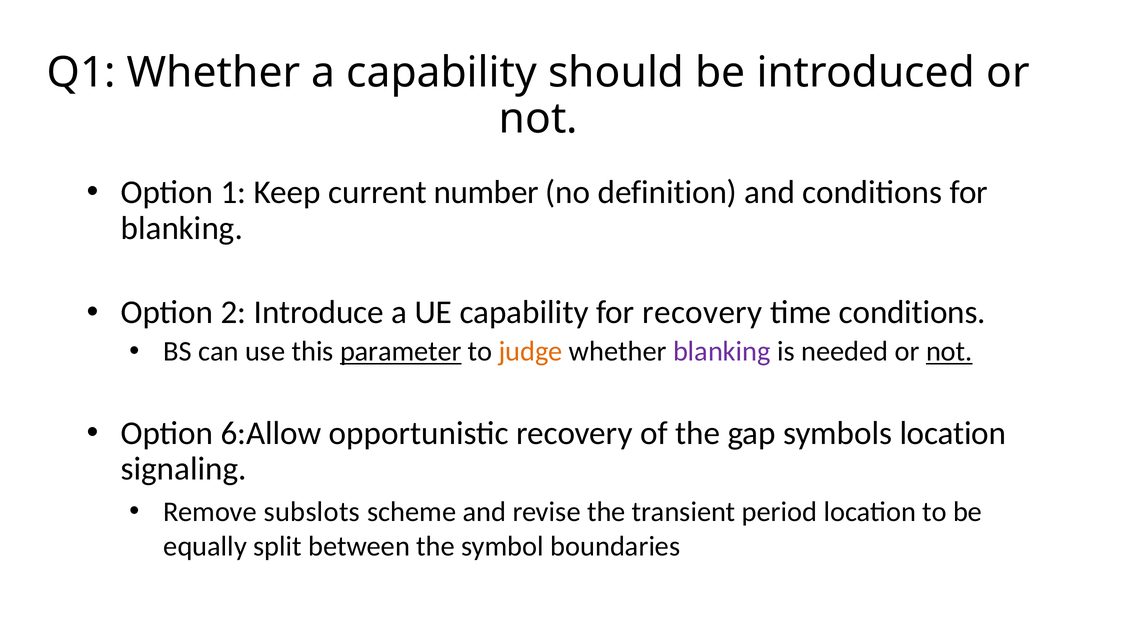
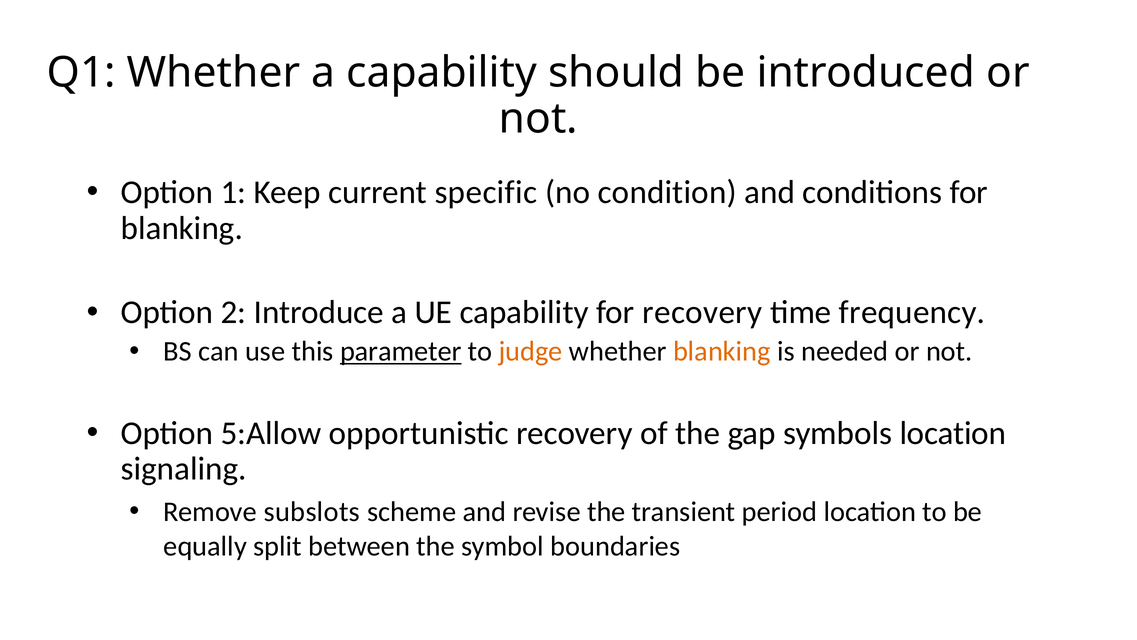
number: number -> specific
definition: definition -> condition
time conditions: conditions -> frequency
blanking at (722, 351) colour: purple -> orange
not at (949, 351) underline: present -> none
6:Allow: 6:Allow -> 5:Allow
